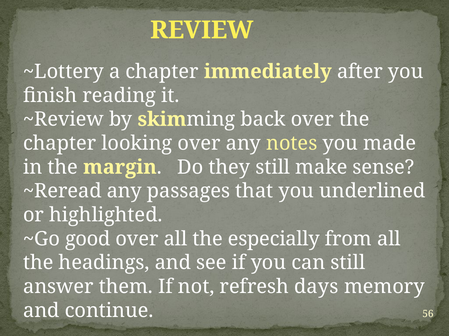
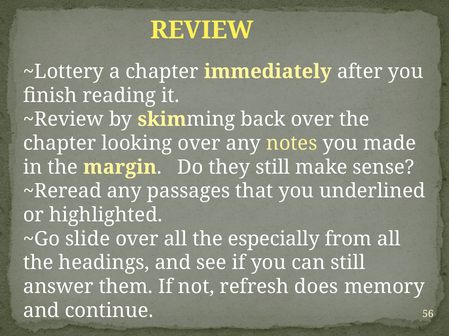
good: good -> slide
days: days -> does
